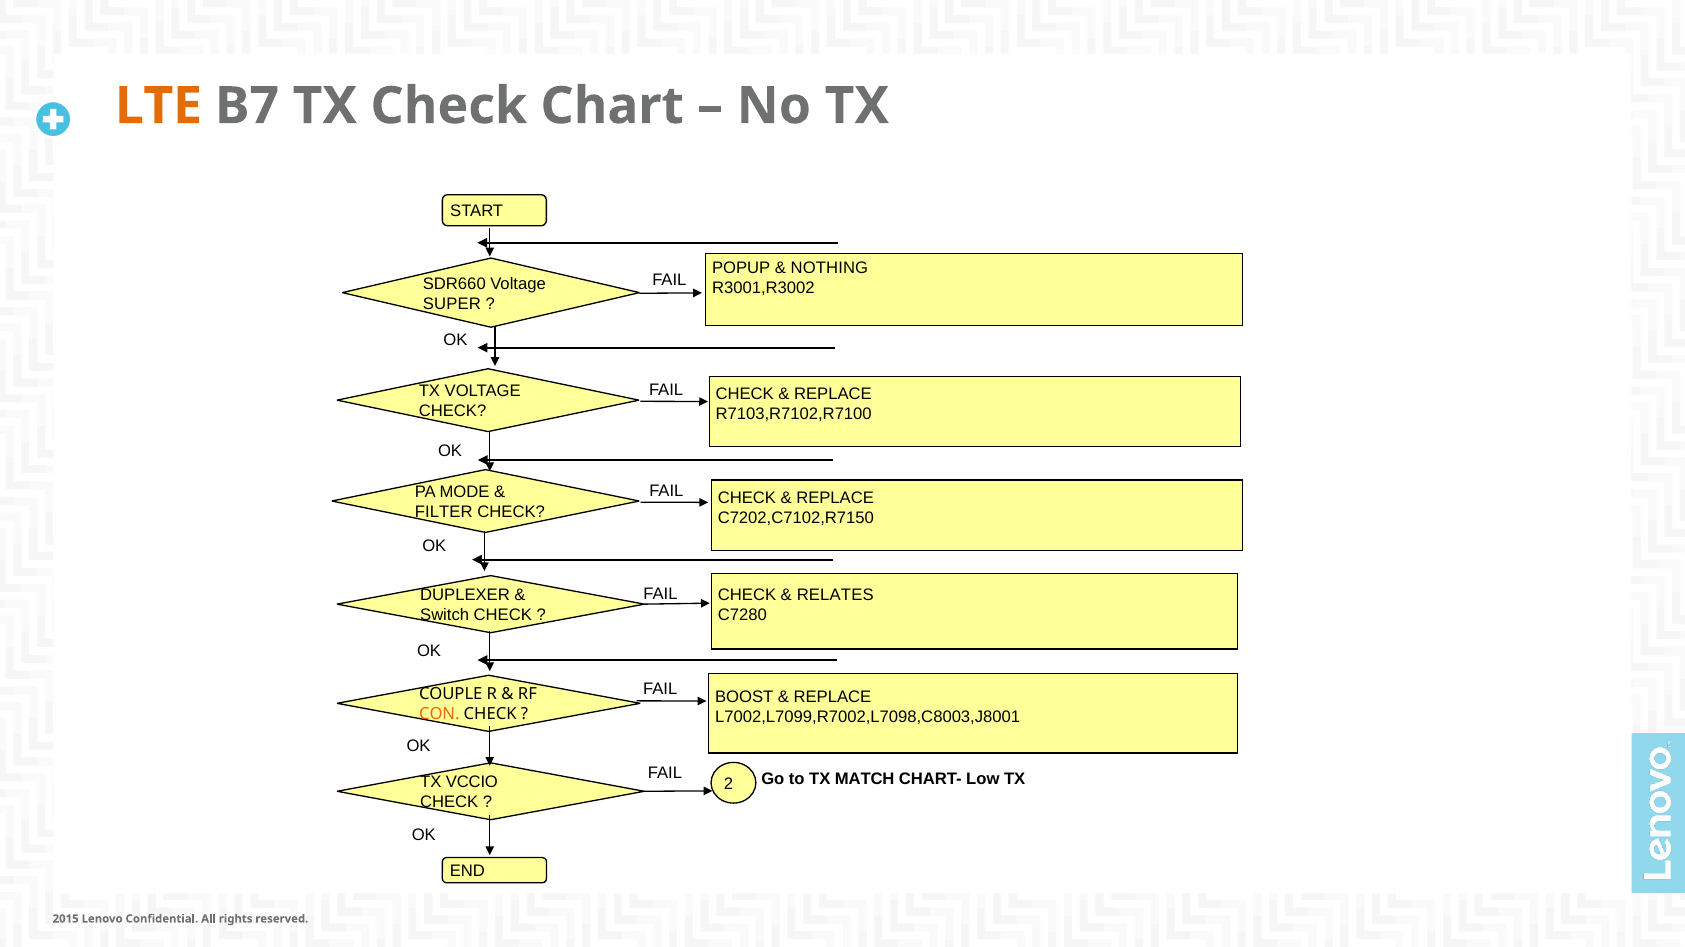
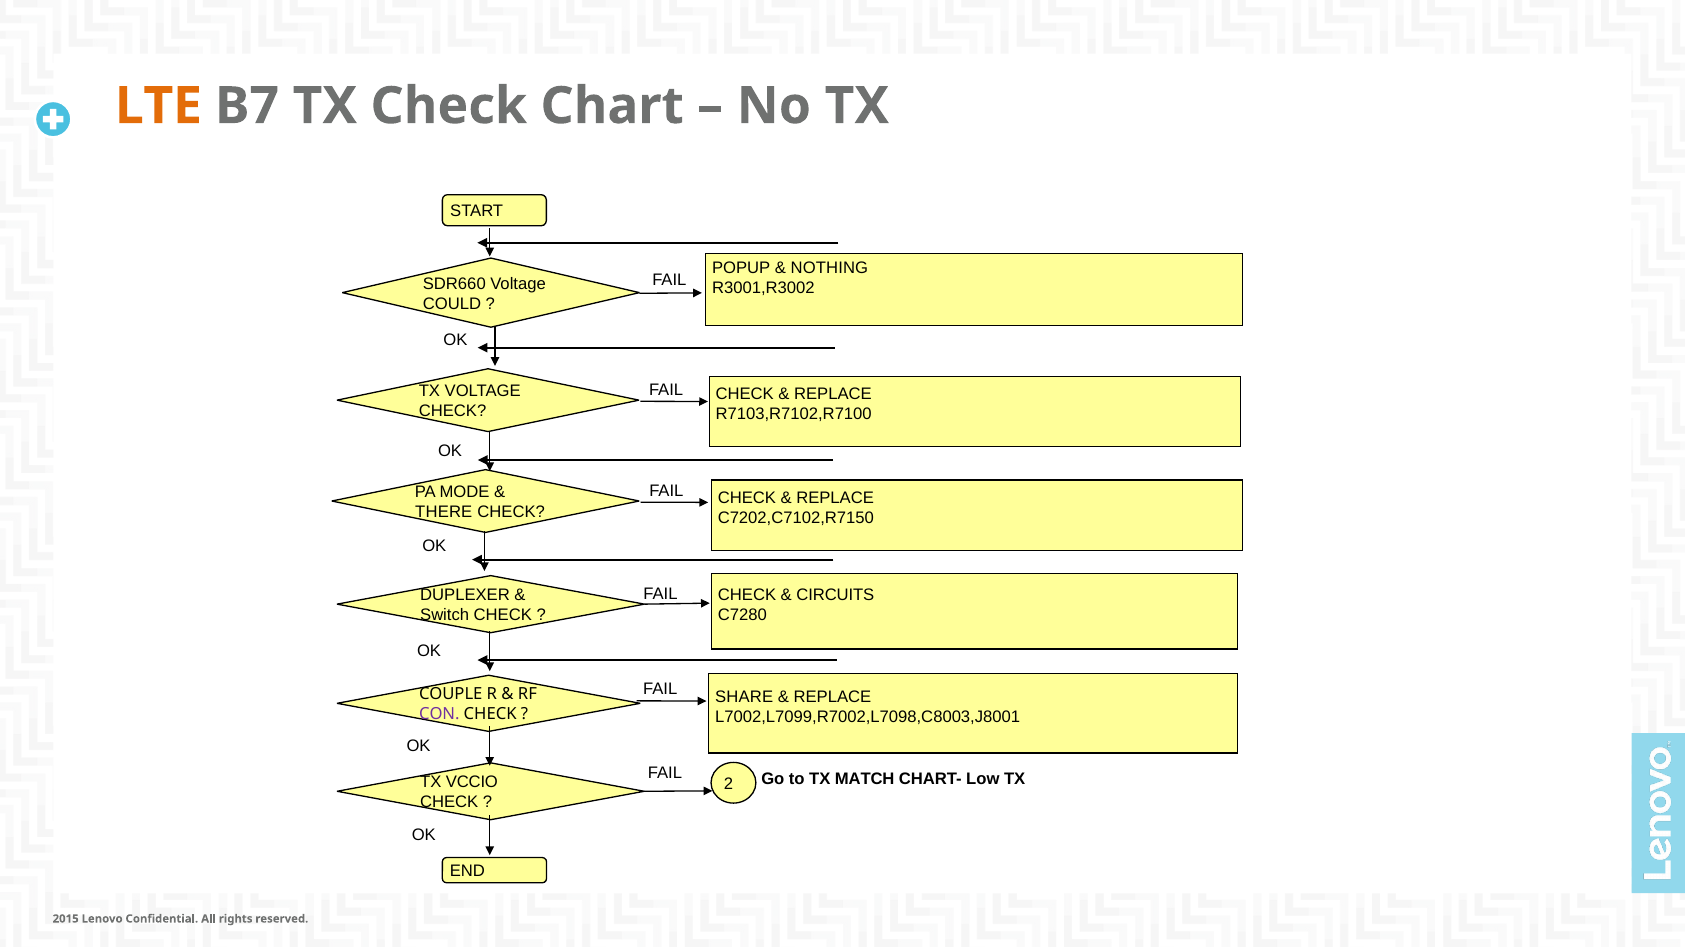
SUPER: SUPER -> COULD
FILTER: FILTER -> THERE
RELATES: RELATES -> CIRCUITS
BOOST: BOOST -> SHARE
CON colour: orange -> purple
